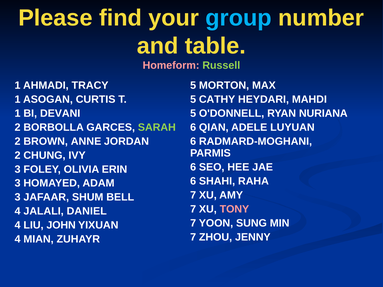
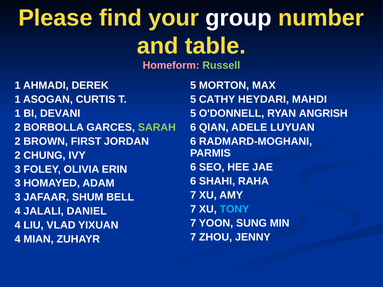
group colour: light blue -> white
TRACY: TRACY -> DEREK
NURIANA: NURIANA -> ANGRISH
ANNE: ANNE -> FIRST
TONY colour: pink -> light blue
JOHN: JOHN -> VLAD
